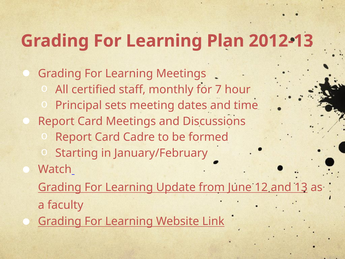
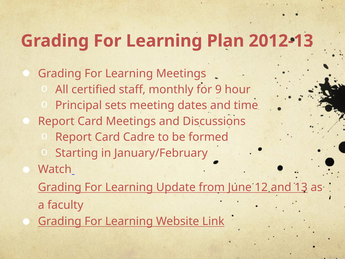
7: 7 -> 9
